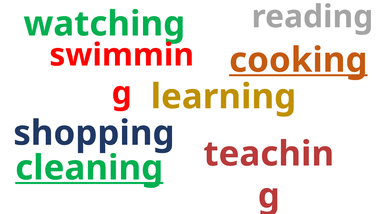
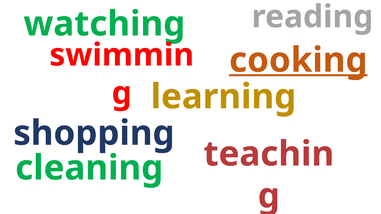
cleaning underline: present -> none
